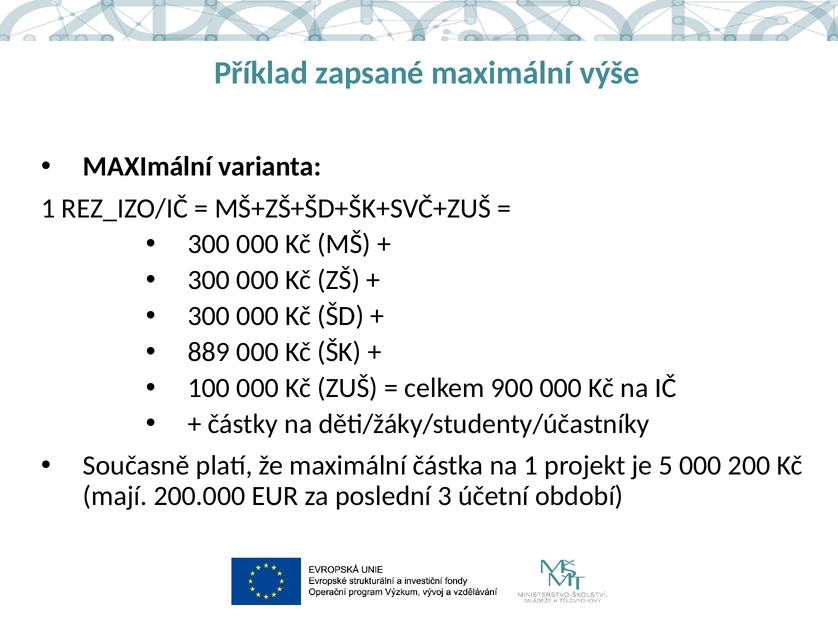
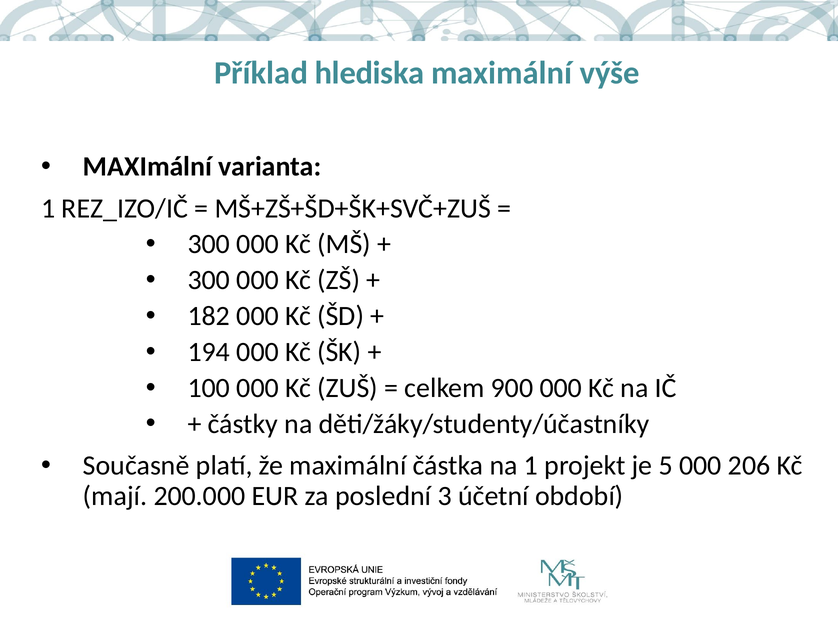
zapsané: zapsané -> hlediska
300 at (209, 316): 300 -> 182
889: 889 -> 194
200: 200 -> 206
